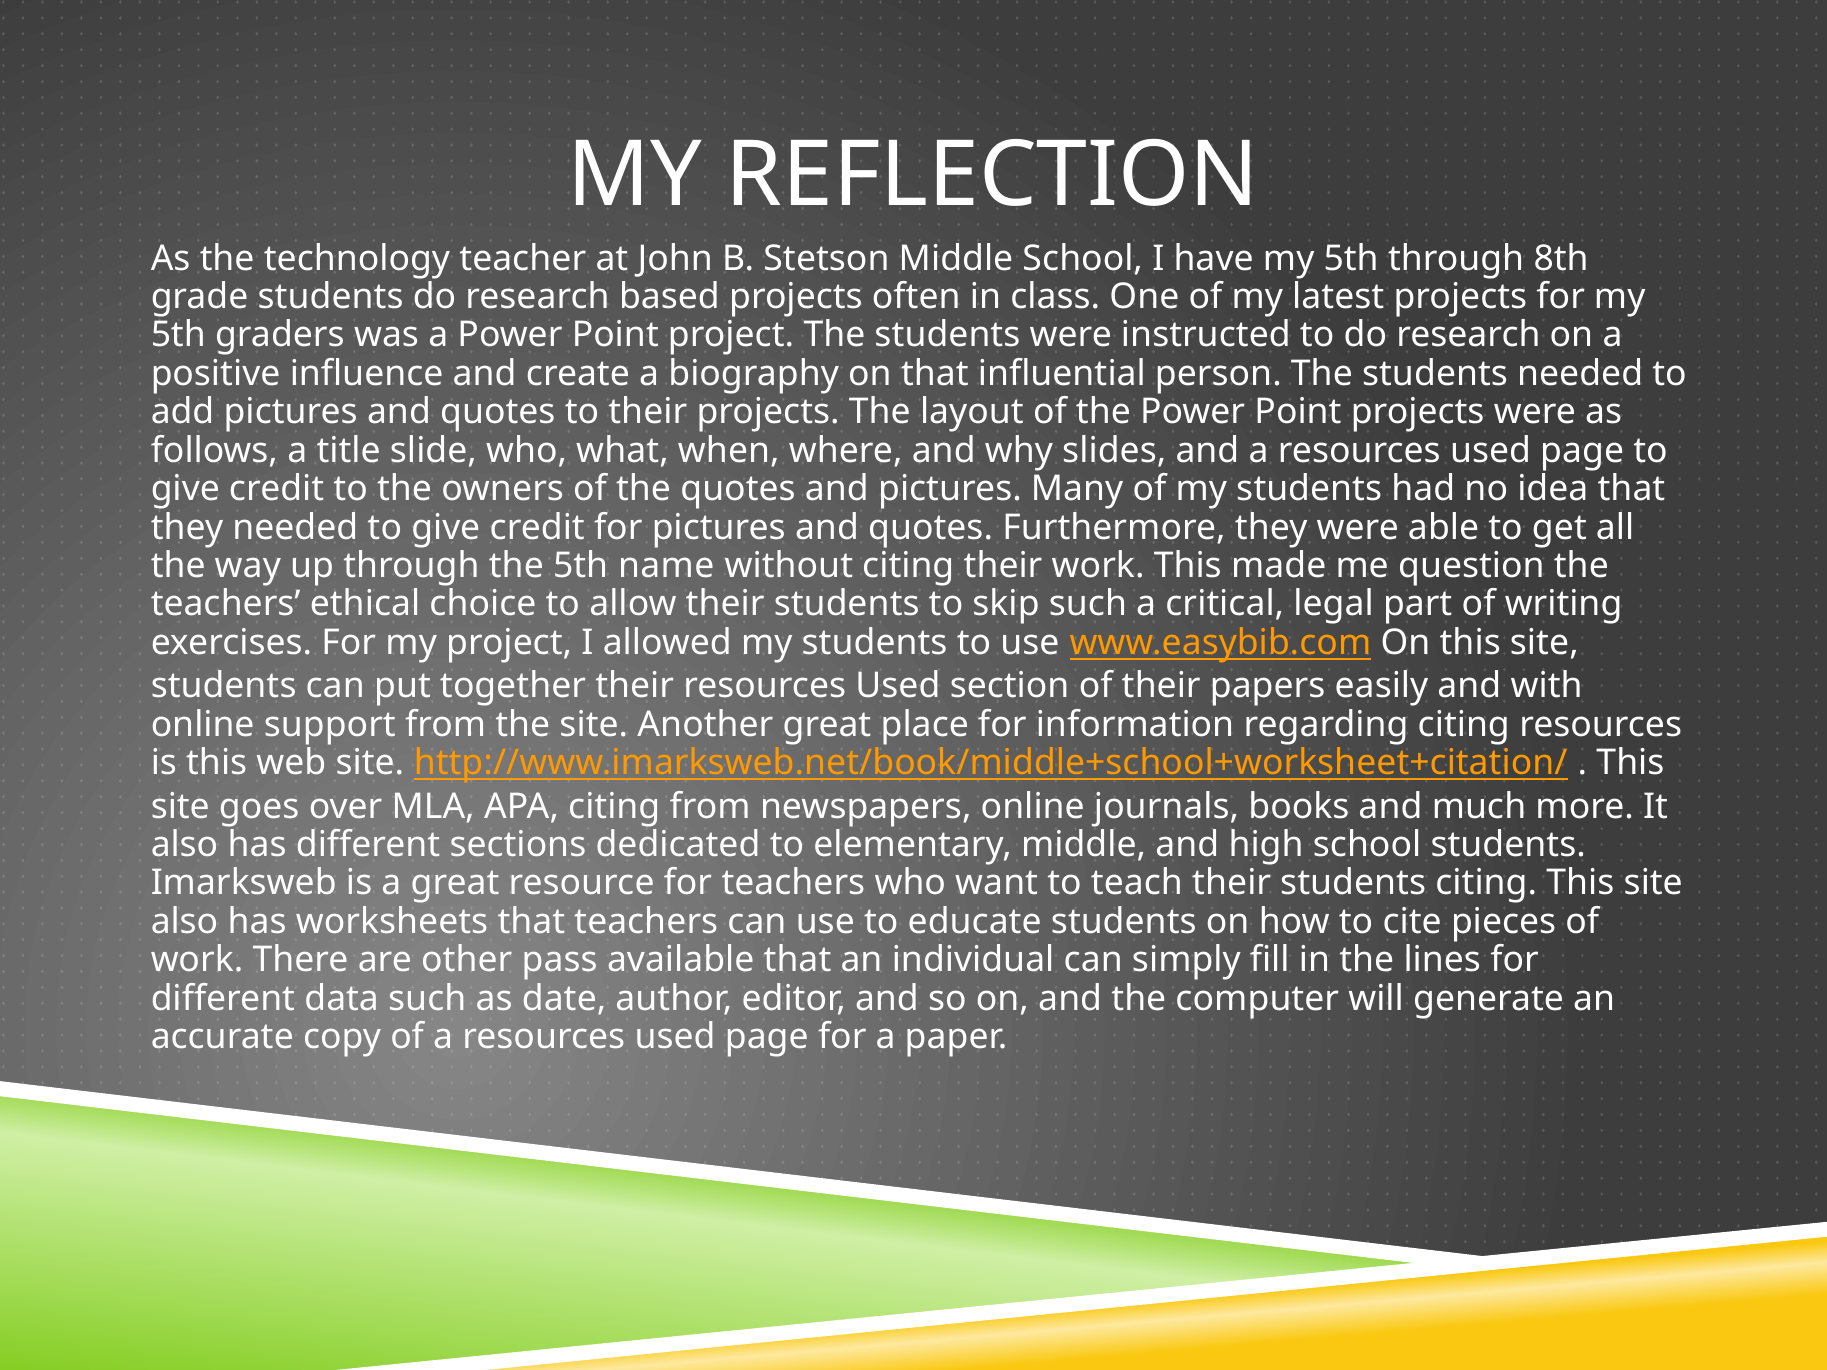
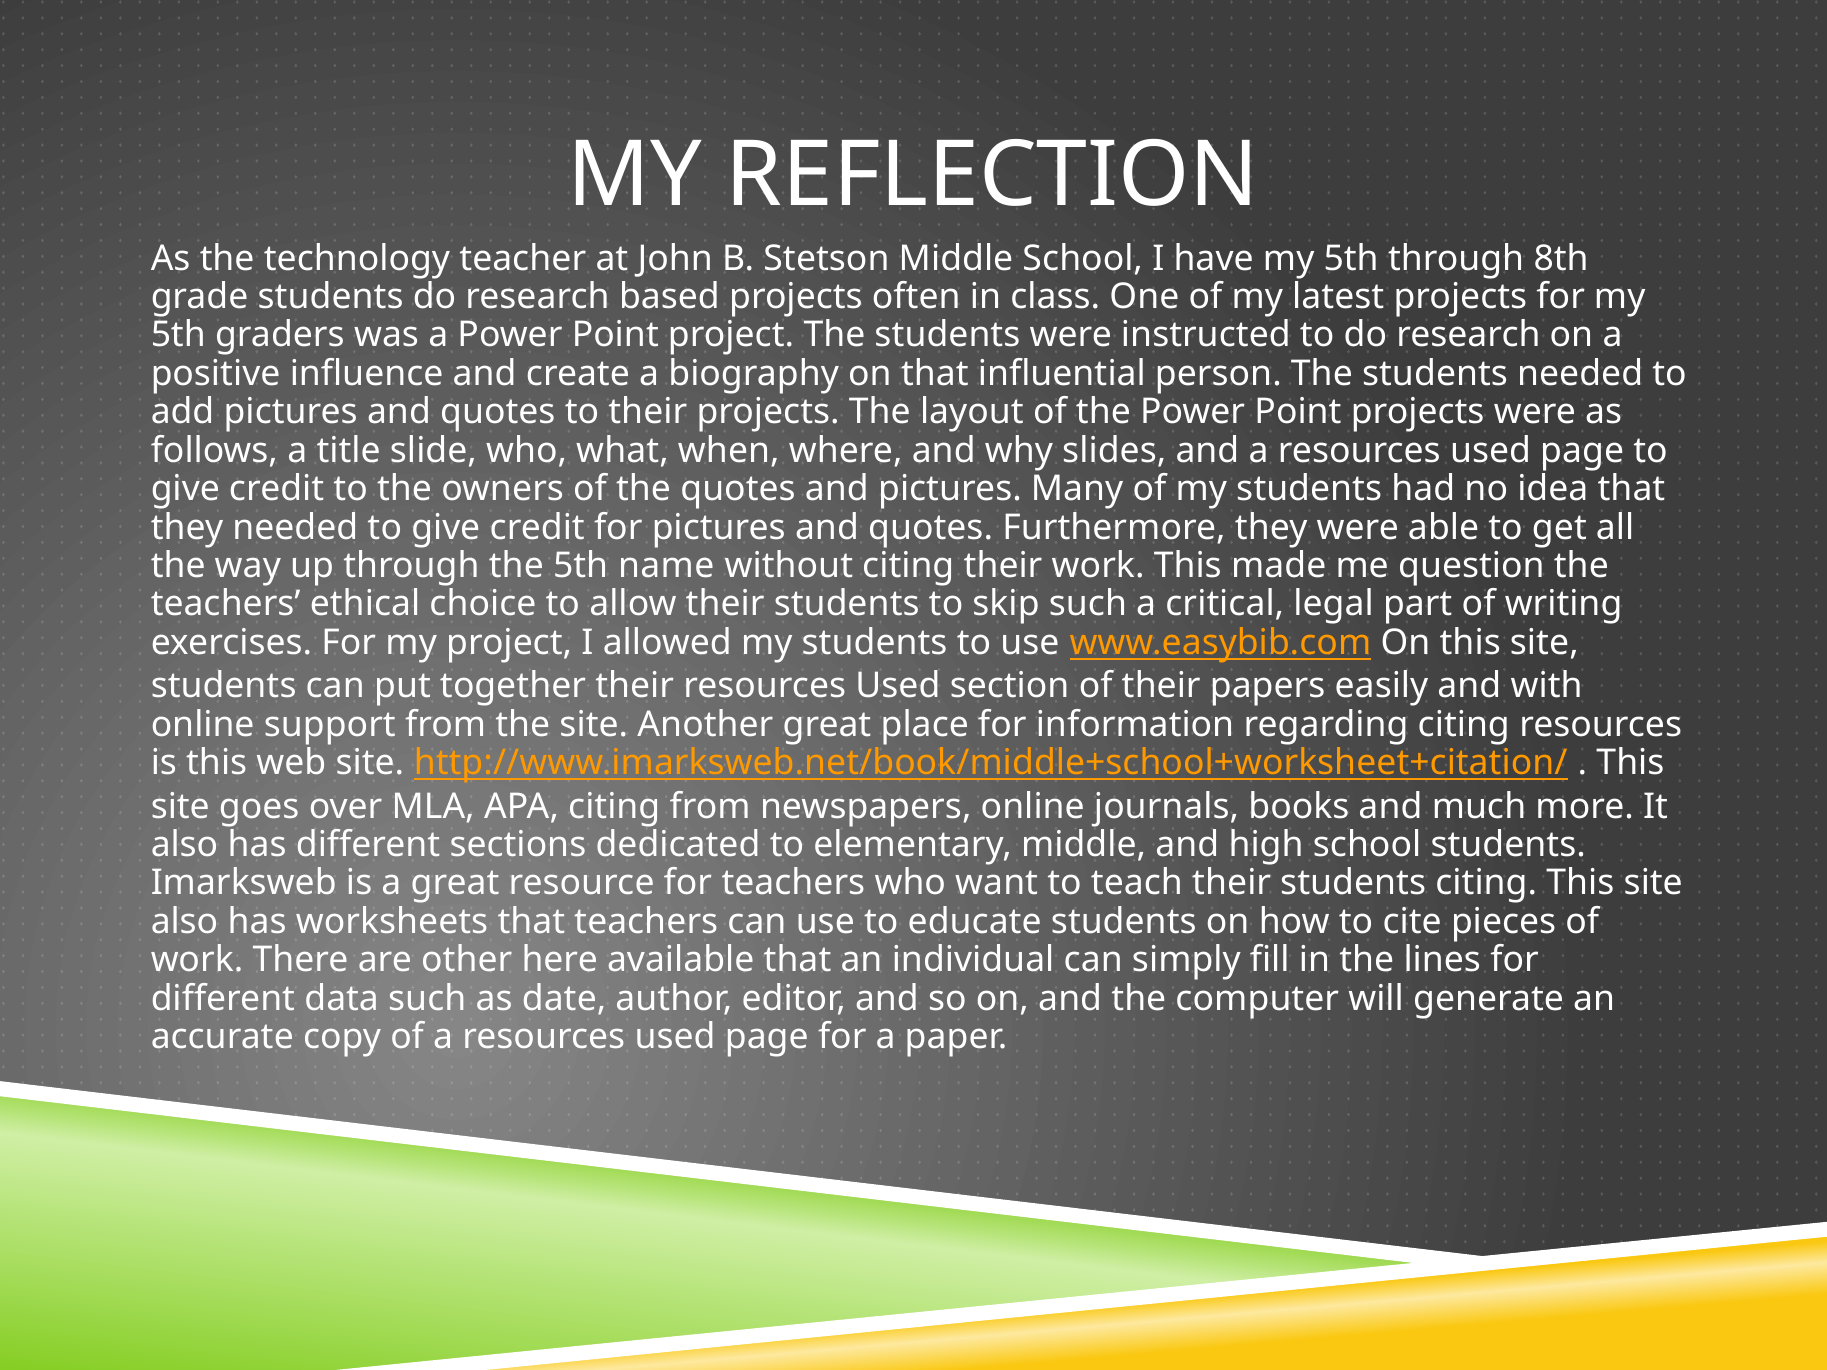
pass: pass -> here
